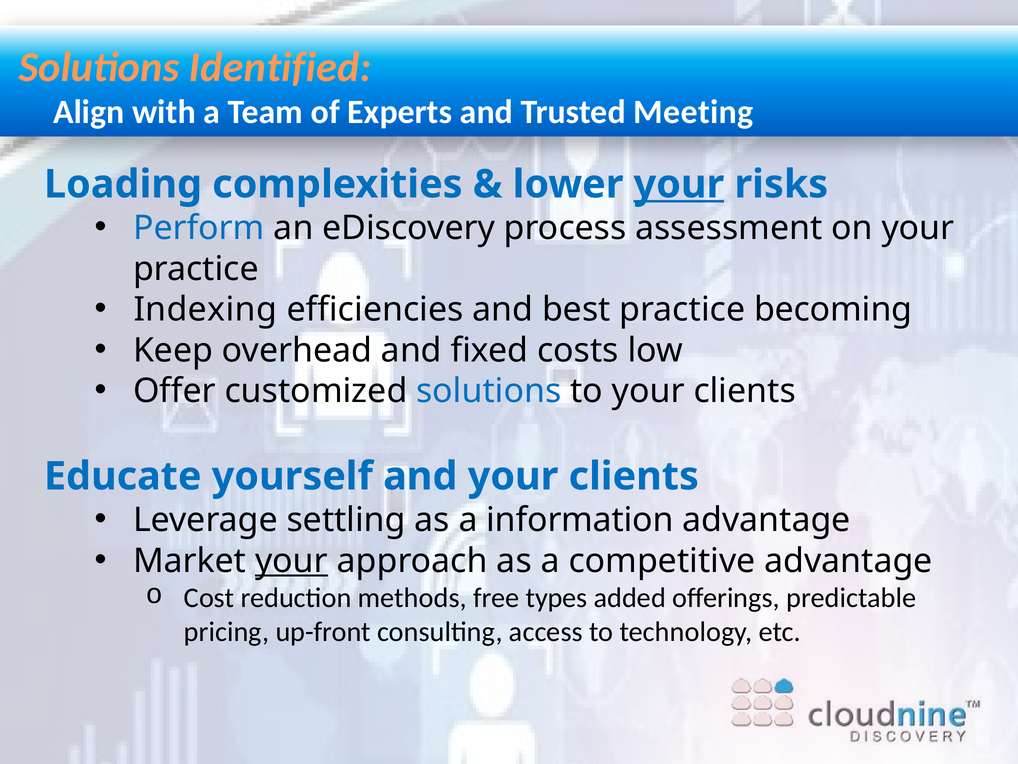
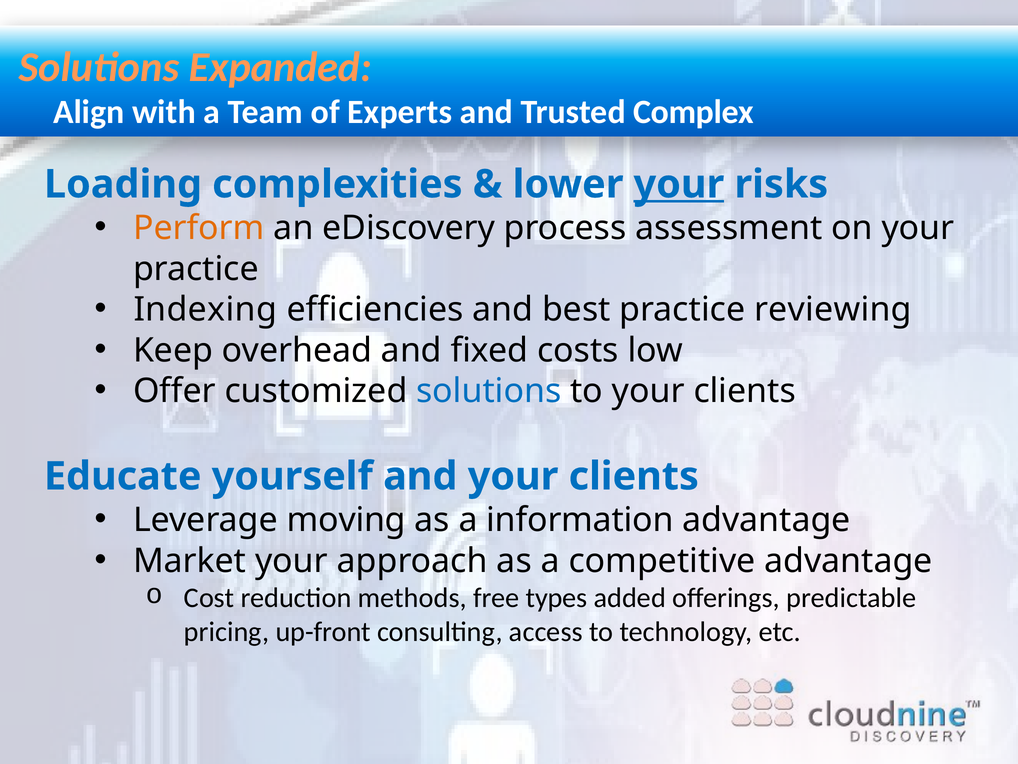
Identified: Identified -> Expanded
Meeting: Meeting -> Complex
Perform colour: blue -> orange
becoming: becoming -> reviewing
settling: settling -> moving
your at (292, 561) underline: present -> none
